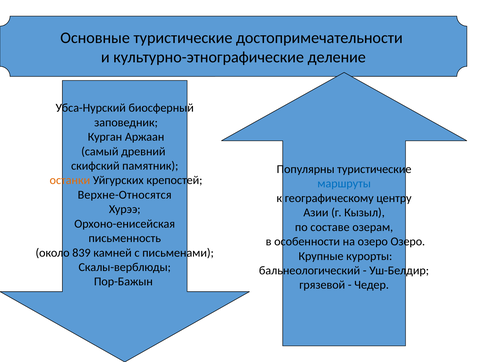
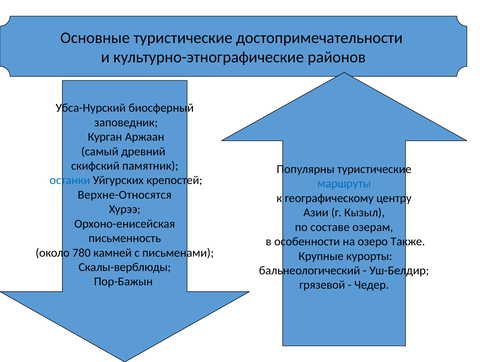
деление: деление -> районов
останки colour: orange -> blue
озеро Озеро: Озеро -> Также
839: 839 -> 780
